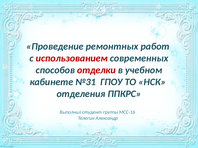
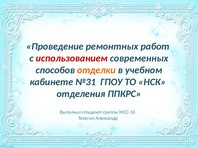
отделки colour: red -> orange
